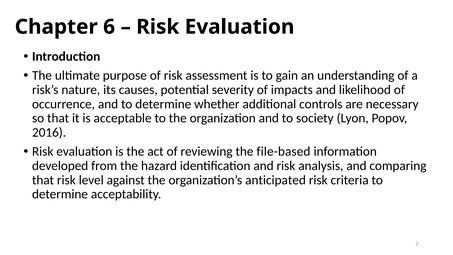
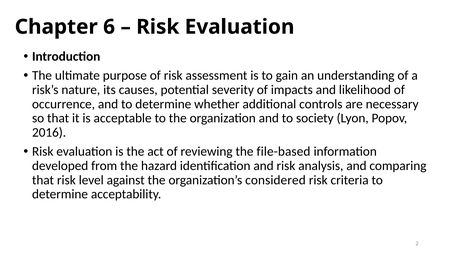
anticipated: anticipated -> considered
